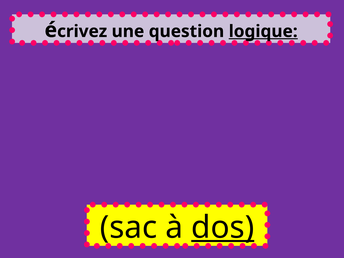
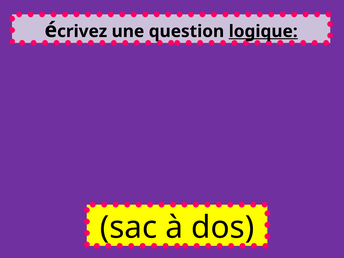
dos underline: present -> none
